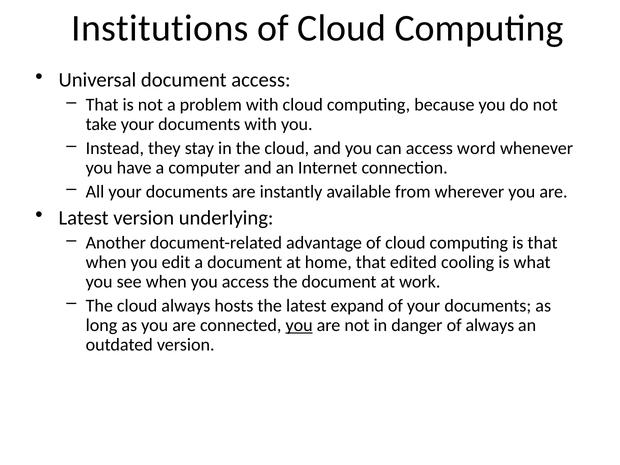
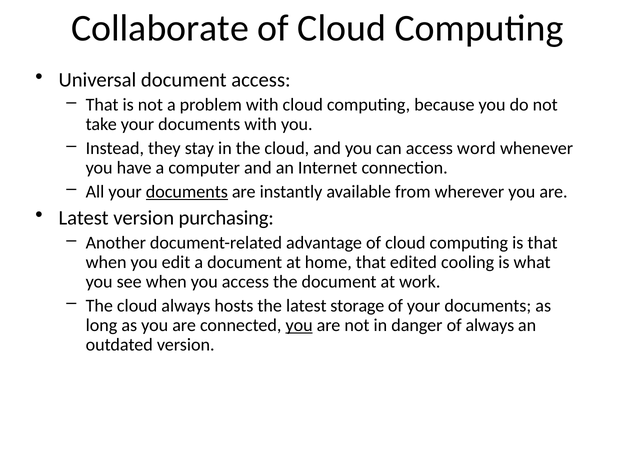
Institutions: Institutions -> Collaborate
documents at (187, 192) underline: none -> present
underlying: underlying -> purchasing
expand: expand -> storage
